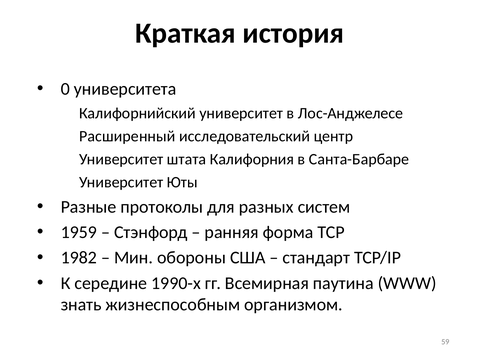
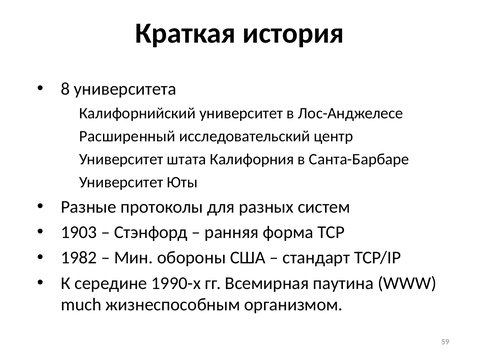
0: 0 -> 8
1959: 1959 -> 1903
знать: знать -> much
